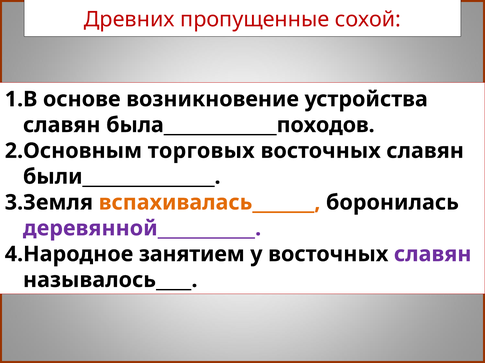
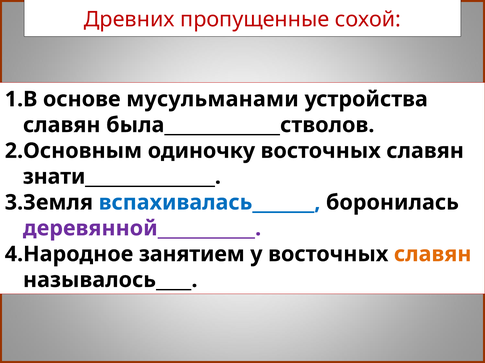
возникновение: возникновение -> мусульманами
была_____________походов: была_____________походов -> была_____________стволов
торговых: торговых -> одиночку
были_______________: были_______________ -> знати_______________
вспахивалась_______ colour: orange -> blue
славян at (433, 255) colour: purple -> orange
